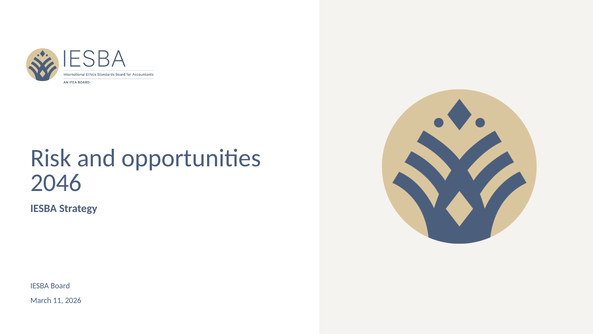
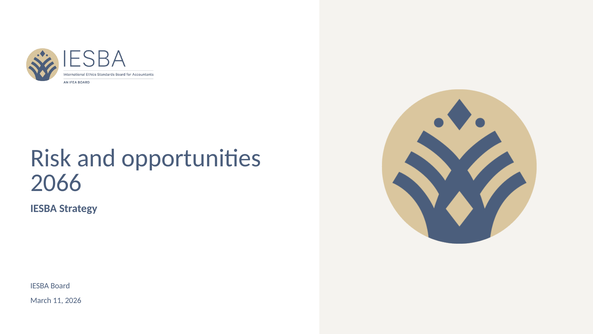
2046: 2046 -> 2066
